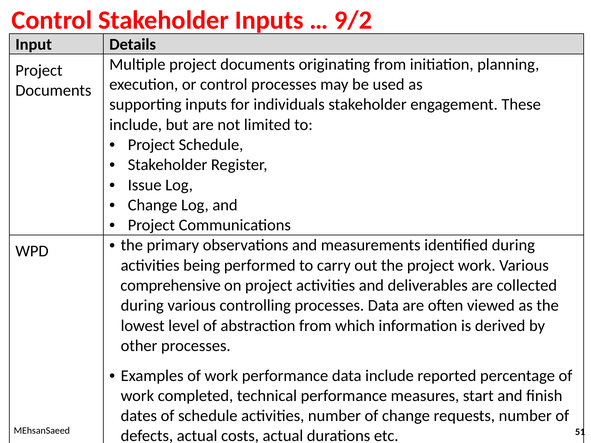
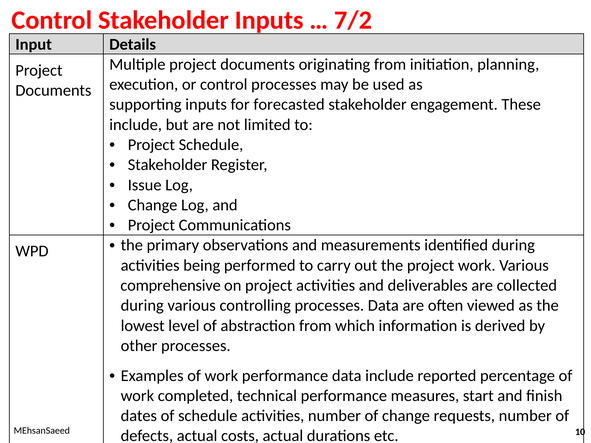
9/2: 9/2 -> 7/2
individuals: individuals -> forecasted
51: 51 -> 10
